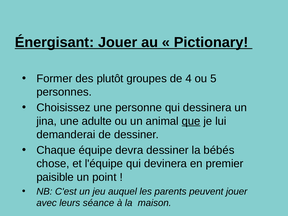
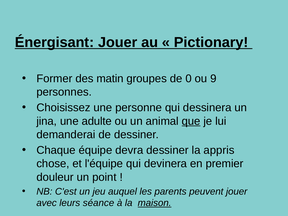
plutôt: plutôt -> matin
4: 4 -> 0
5: 5 -> 9
bébés: bébés -> appris
paisible: paisible -> douleur
maison underline: none -> present
